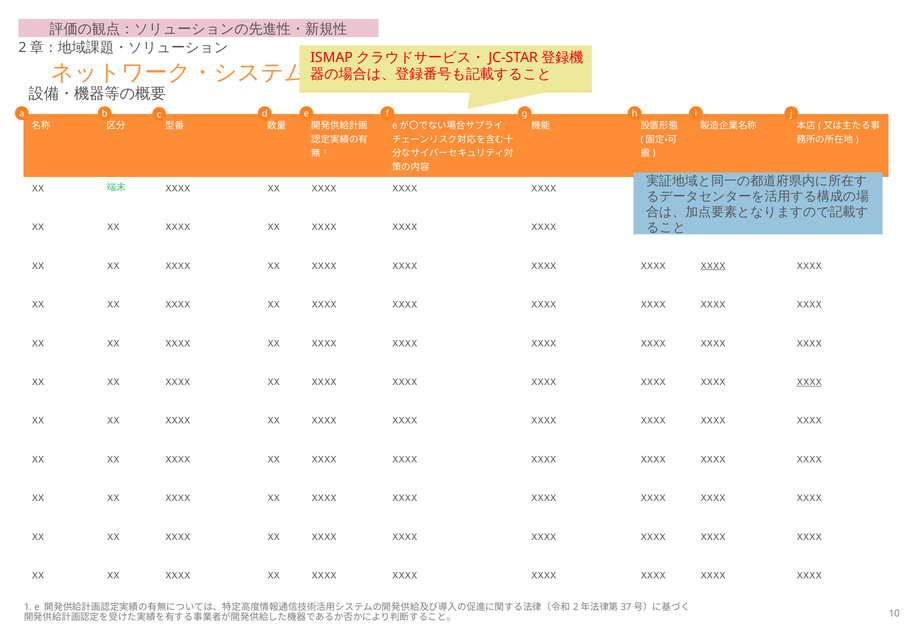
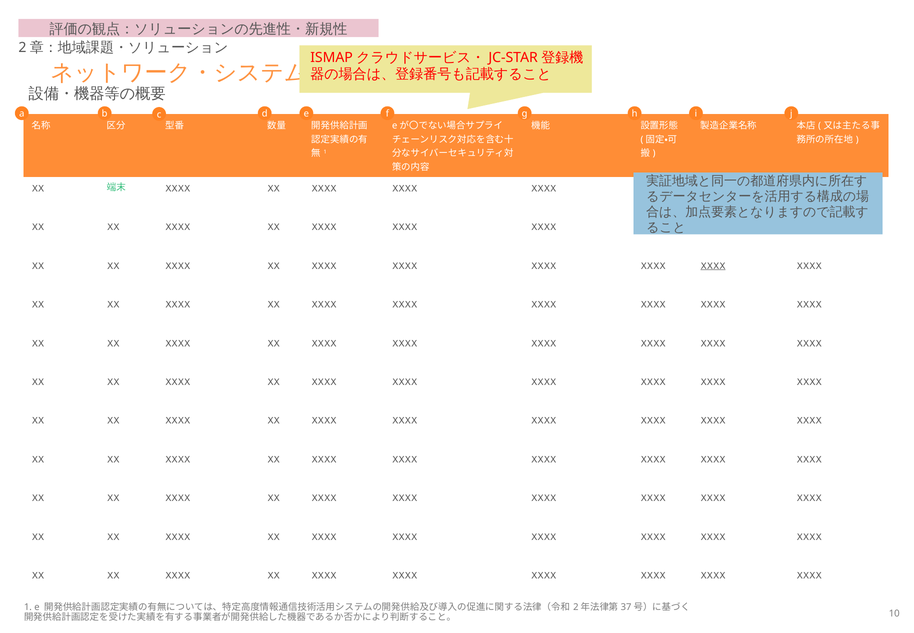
XXXX at (809, 382) underline: present -> none
